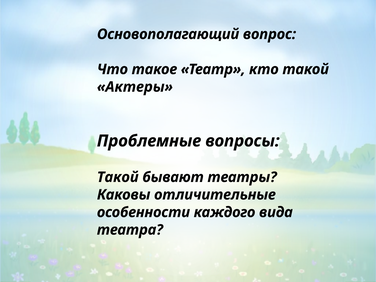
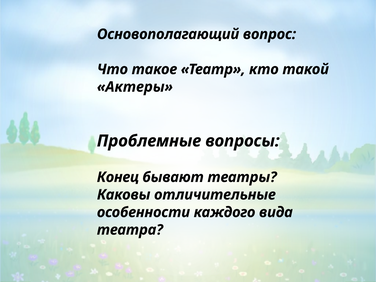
Такой at (118, 177): Такой -> Конец
